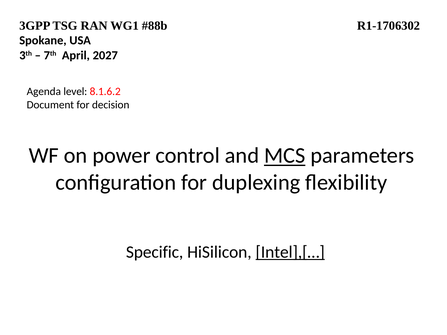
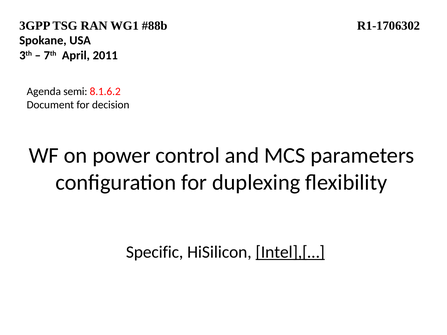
2027: 2027 -> 2011
level: level -> semi
MCS underline: present -> none
